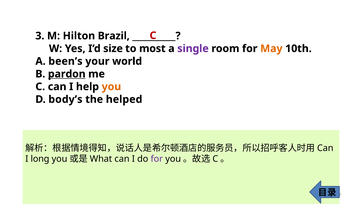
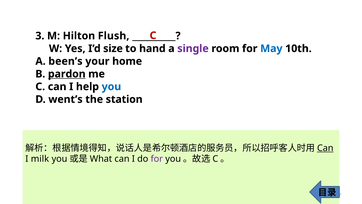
Brazil: Brazil -> Flush
most: most -> hand
May colour: orange -> blue
world: world -> home
you at (111, 87) colour: orange -> blue
body’s: body’s -> went’s
helped: helped -> station
Can at (325, 148) underline: none -> present
long: long -> milk
